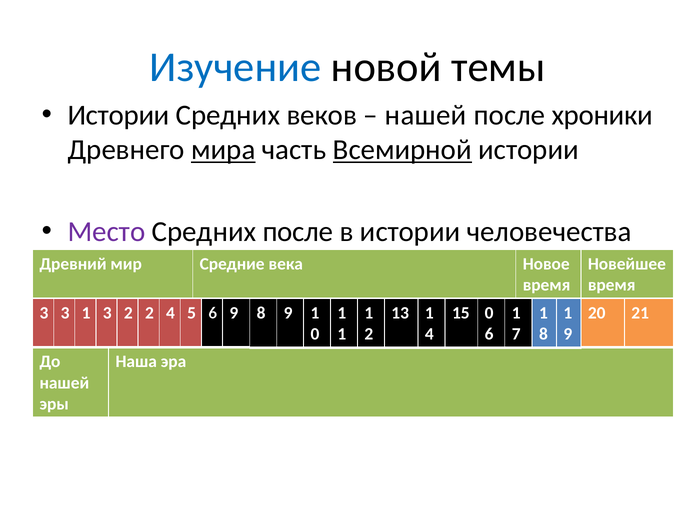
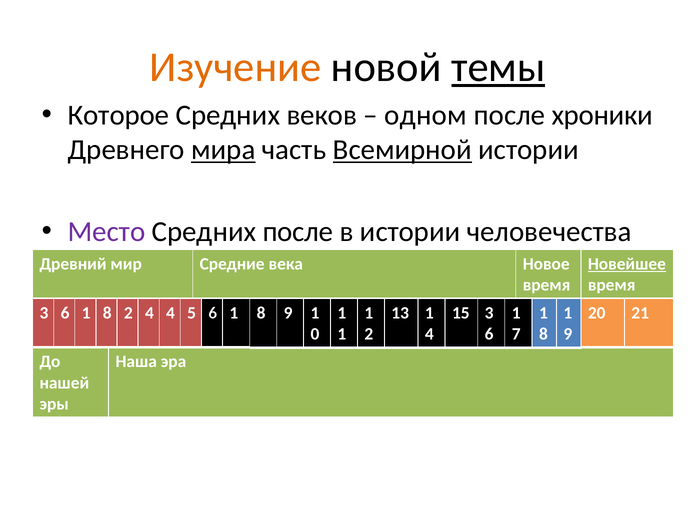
Изучение colour: blue -> orange
темы underline: none -> present
Истории at (119, 115): Истории -> Которое
нашей at (426, 115): нашей -> одном
Новейшее underline: none -> present
3 at (65, 313): 3 -> 6
3 at (107, 313): 3 -> 8
2 2: 2 -> 4
5 6 9: 9 -> 1
15 0: 0 -> 3
